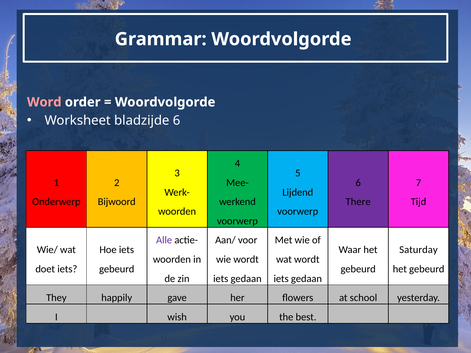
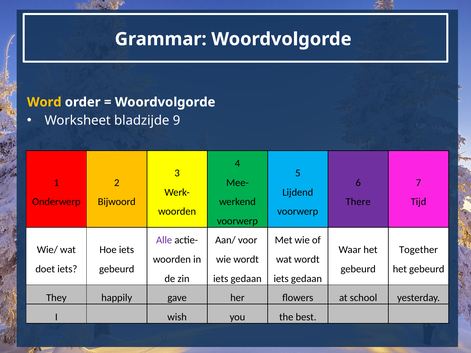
Word colour: pink -> yellow
bladzijde 6: 6 -> 9
Saturday: Saturday -> Together
